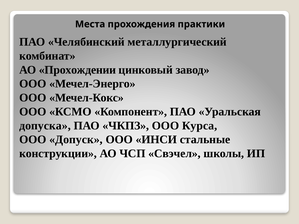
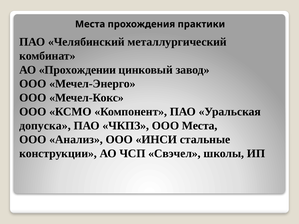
ООО Курса: Курса -> Места
Допуск: Допуск -> Анализ
